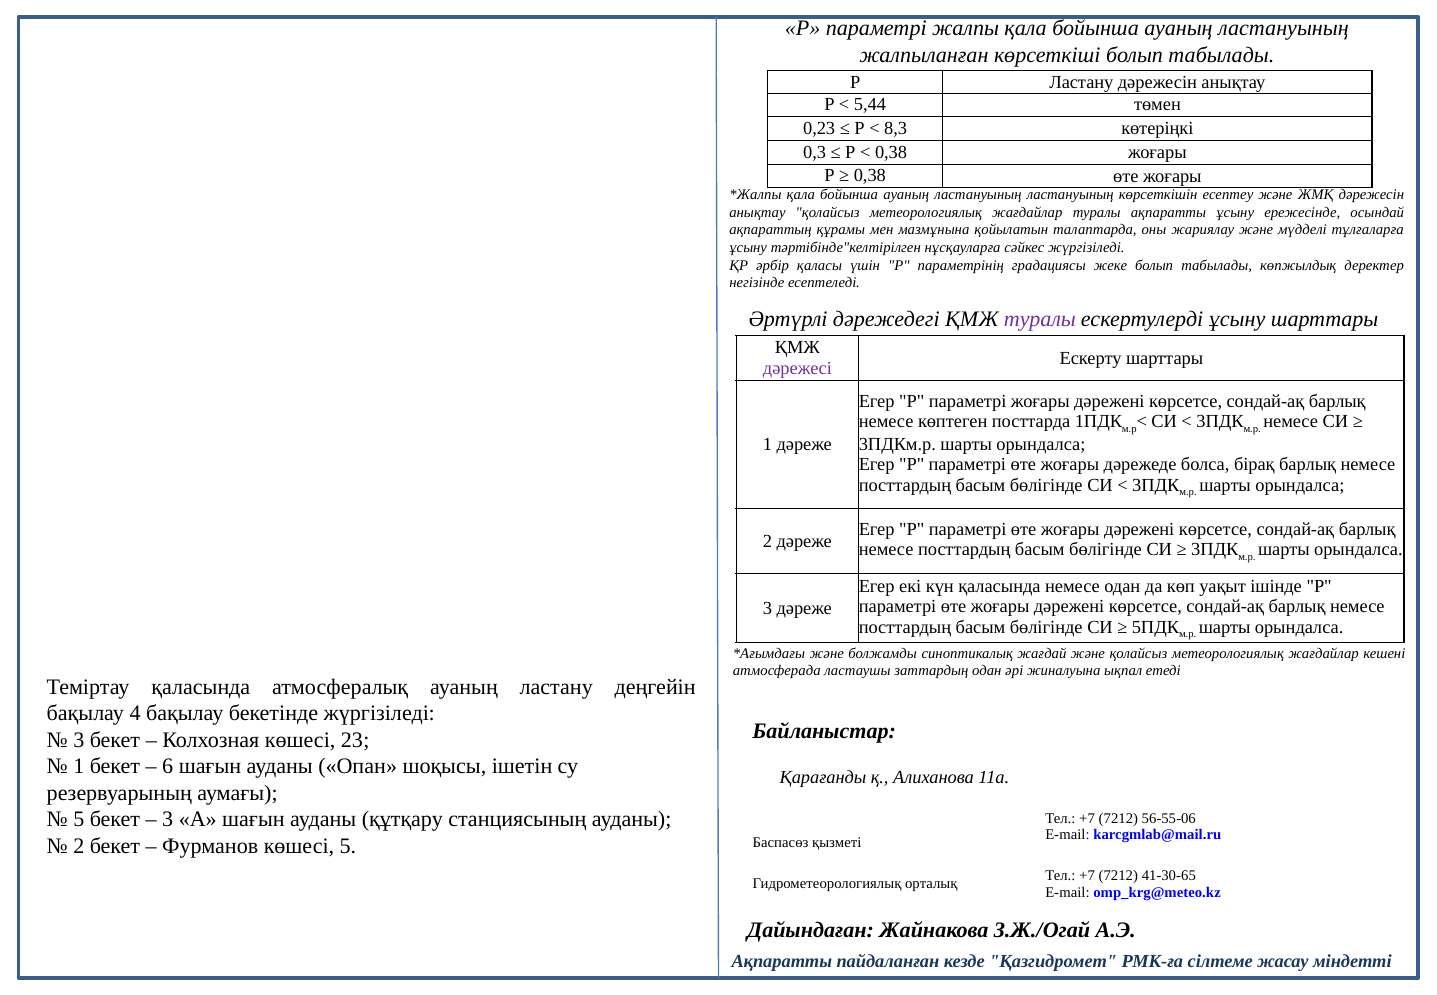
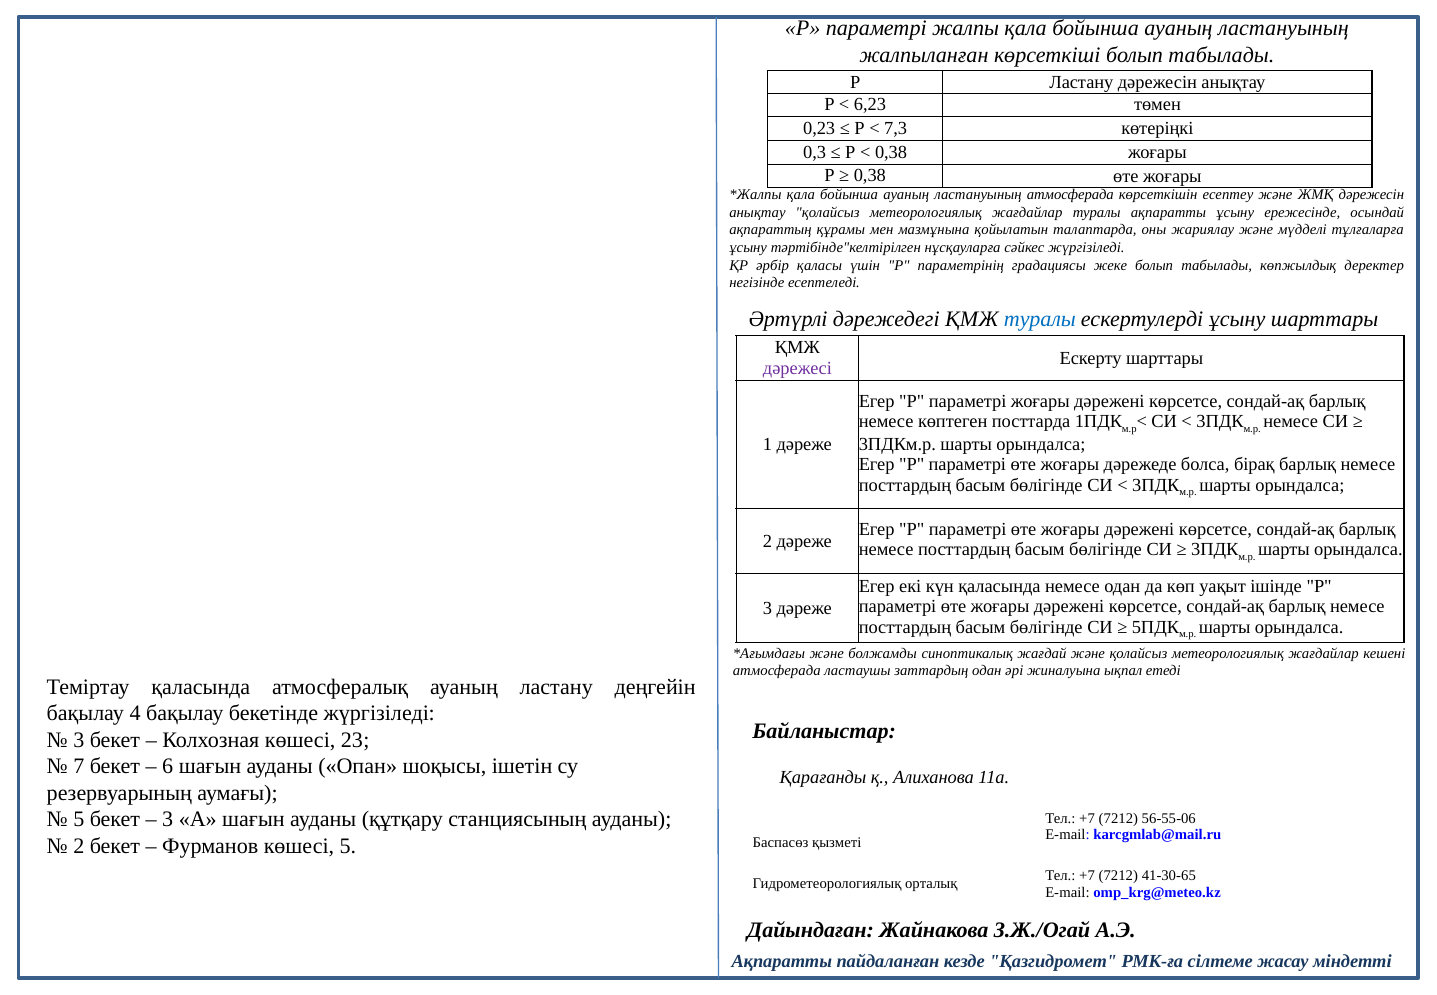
5,44: 5,44 -> 6,23
8,3: 8,3 -> 7,3
ластануының ластануының: ластануының -> атмосферада
туралы at (1040, 319) colour: purple -> blue
1 at (79, 766): 1 -> 7
